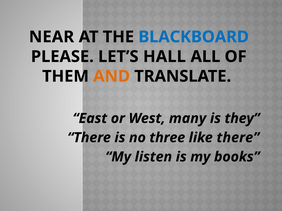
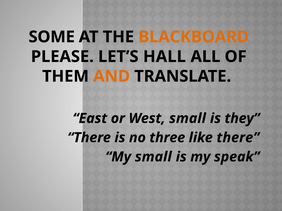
NEAR: NEAR -> SOME
BLACKBOARD colour: blue -> orange
West many: many -> small
My listen: listen -> small
books: books -> speak
